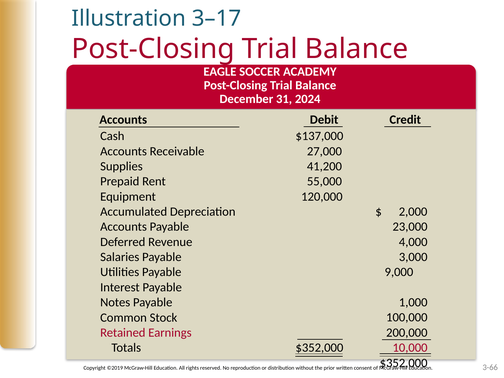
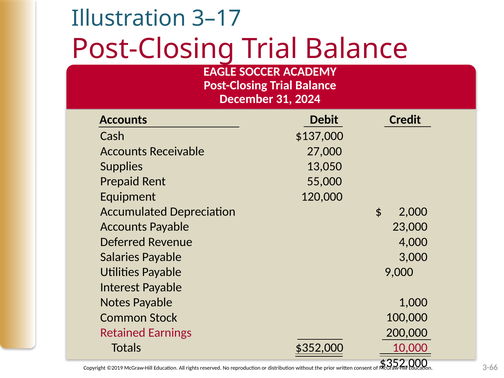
41,200: 41,200 -> 13,050
